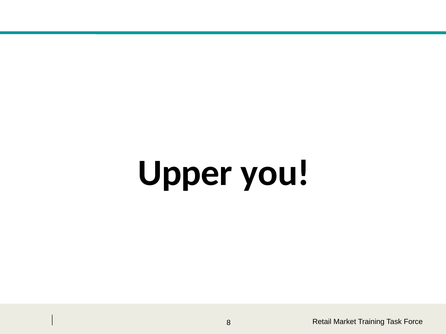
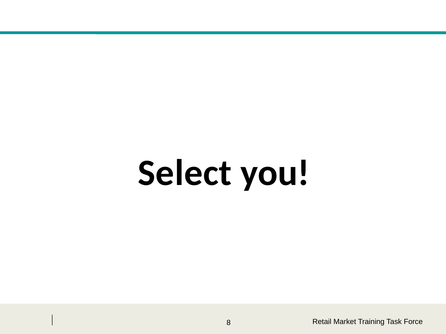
Upper: Upper -> Select
